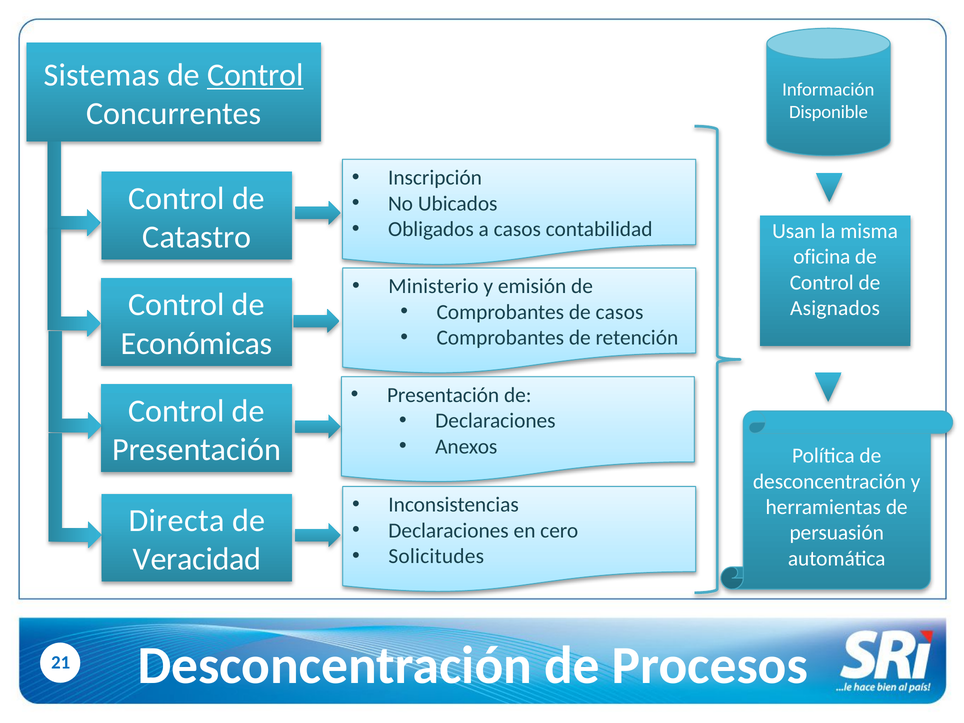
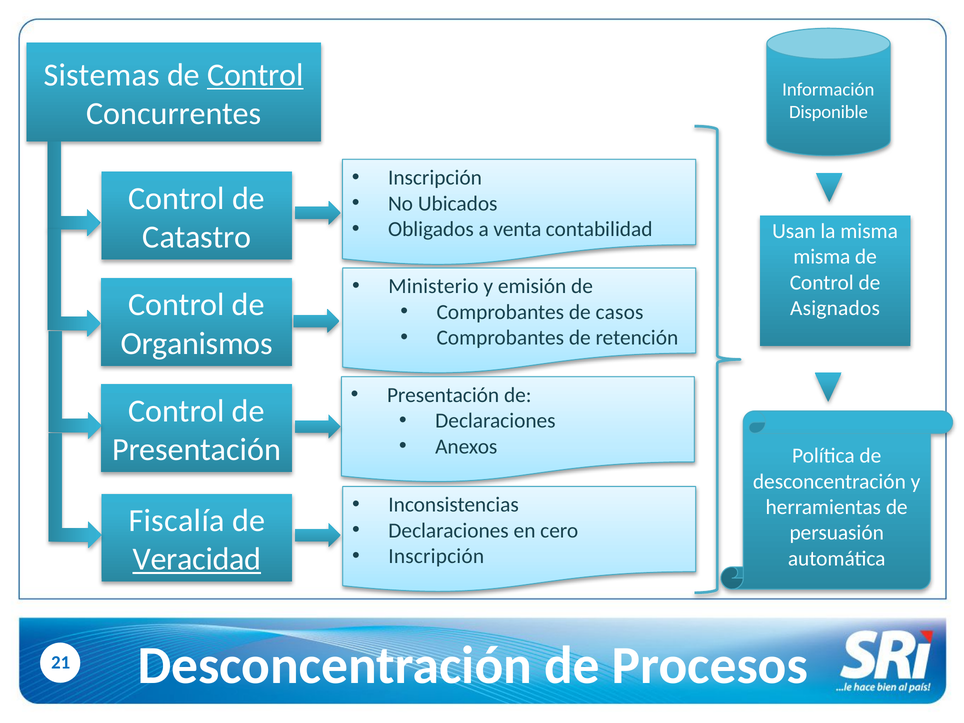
a casos: casos -> venta
oficina at (822, 257): oficina -> misma
Económicas: Económicas -> Organismos
Directa: Directa -> Fiscalía
Solicitudes at (436, 556): Solicitudes -> Inscripción
Veracidad underline: none -> present
